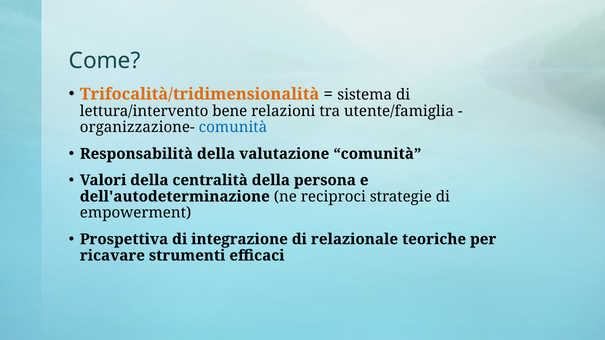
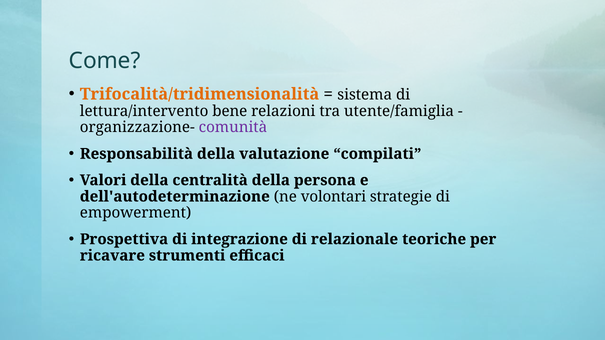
comunità at (233, 128) colour: blue -> purple
valutazione comunità: comunità -> compilati
reciproci: reciproci -> volontari
